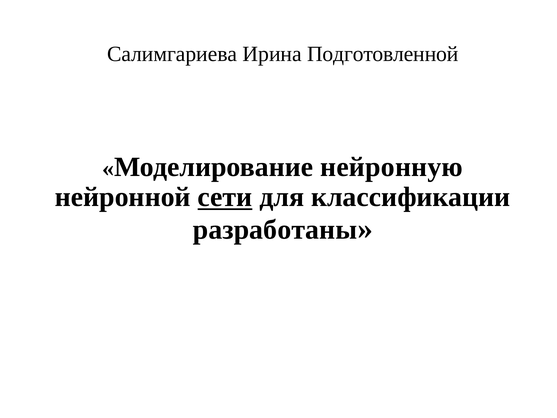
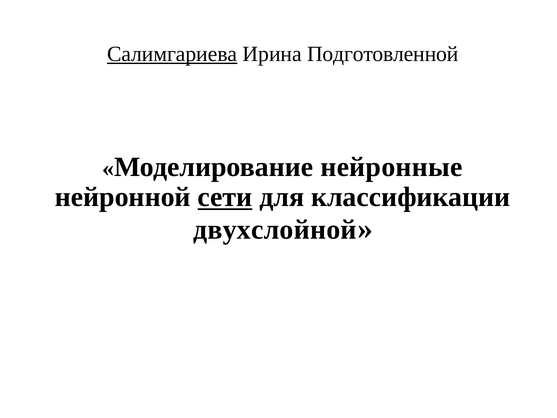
Салимгариева underline: none -> present
нейронную: нейронную -> нейронные
разработаны: разработаны -> двухслойной
